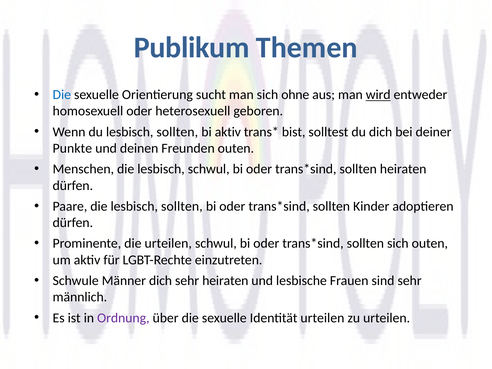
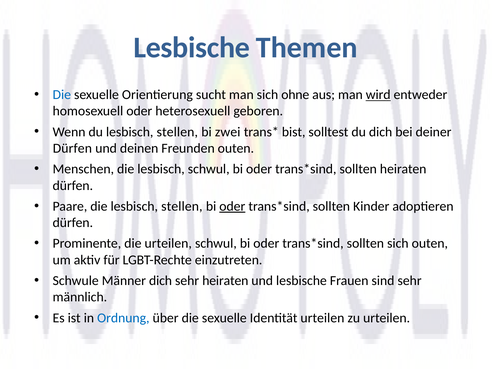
Publikum at (192, 48): Publikum -> Lesbische
du lesbisch sollten: sollten -> stellen
bi aktiv: aktiv -> zwei
Punkte at (72, 148): Punkte -> Dürfen
die lesbisch sollten: sollten -> stellen
oder at (232, 206) underline: none -> present
Ordnung colour: purple -> blue
